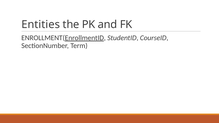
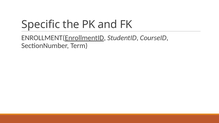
Entities: Entities -> Specific
